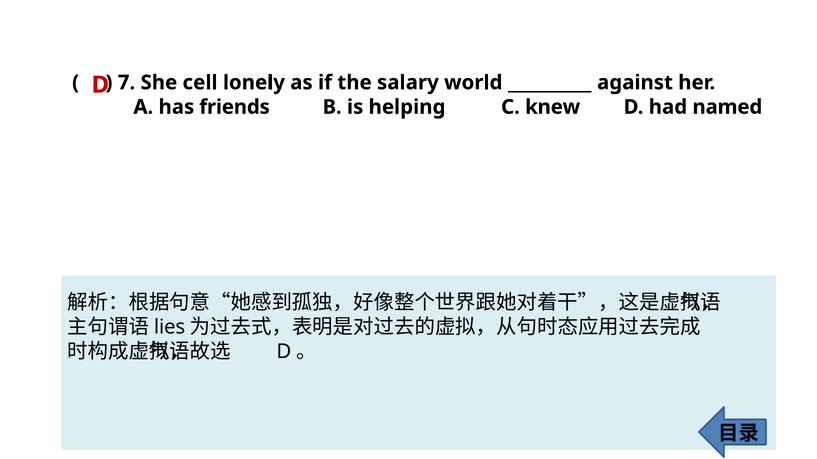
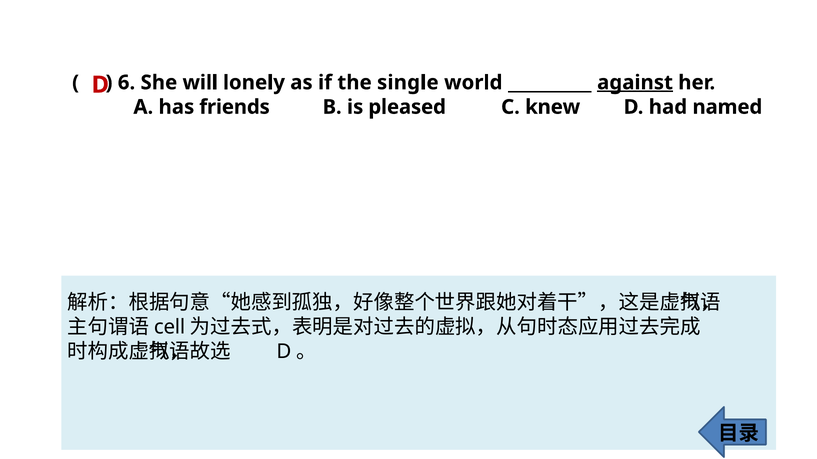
7: 7 -> 6
cell: cell -> will
salary: salary -> single
against underline: none -> present
helping: helping -> pleased
lies: lies -> cell
